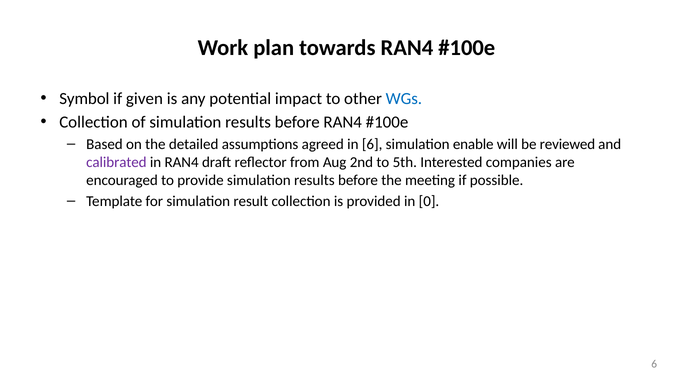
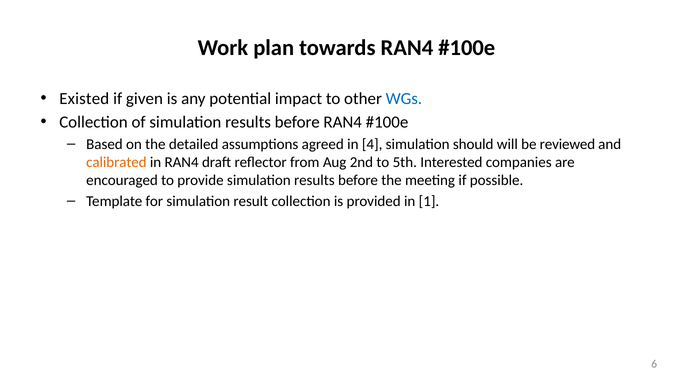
Symbol: Symbol -> Existed
in 6: 6 -> 4
enable: enable -> should
calibrated colour: purple -> orange
0: 0 -> 1
